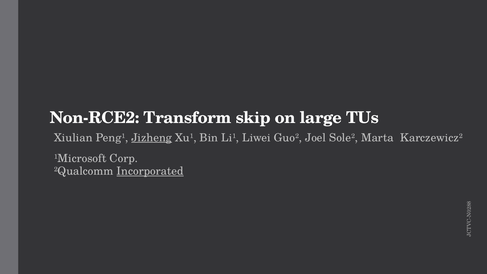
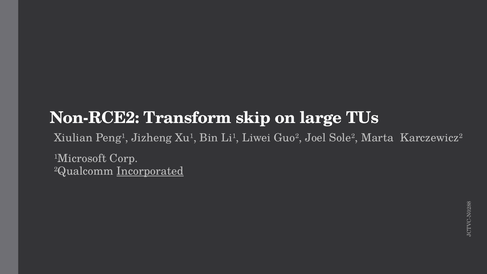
Jizheng underline: present -> none
